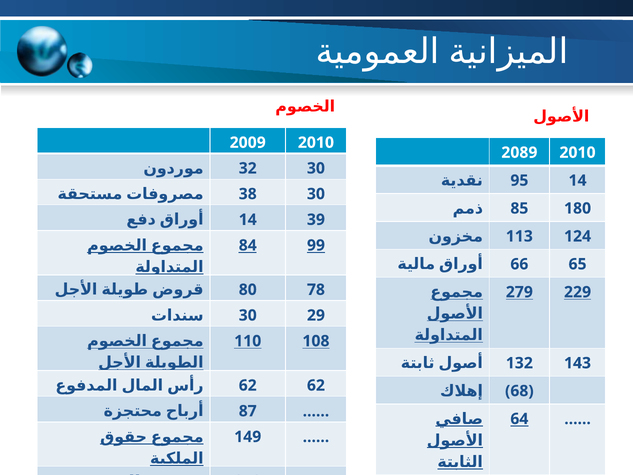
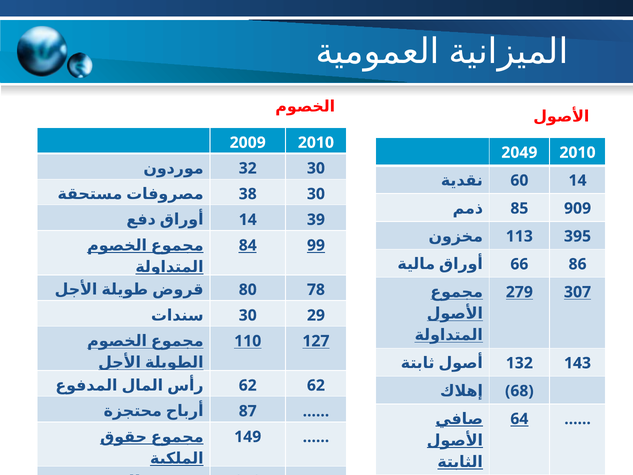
2089: 2089 -> 2049
95: 95 -> 60
180: 180 -> 909
124: 124 -> 395
65: 65 -> 86
229: 229 -> 307
108: 108 -> 127
